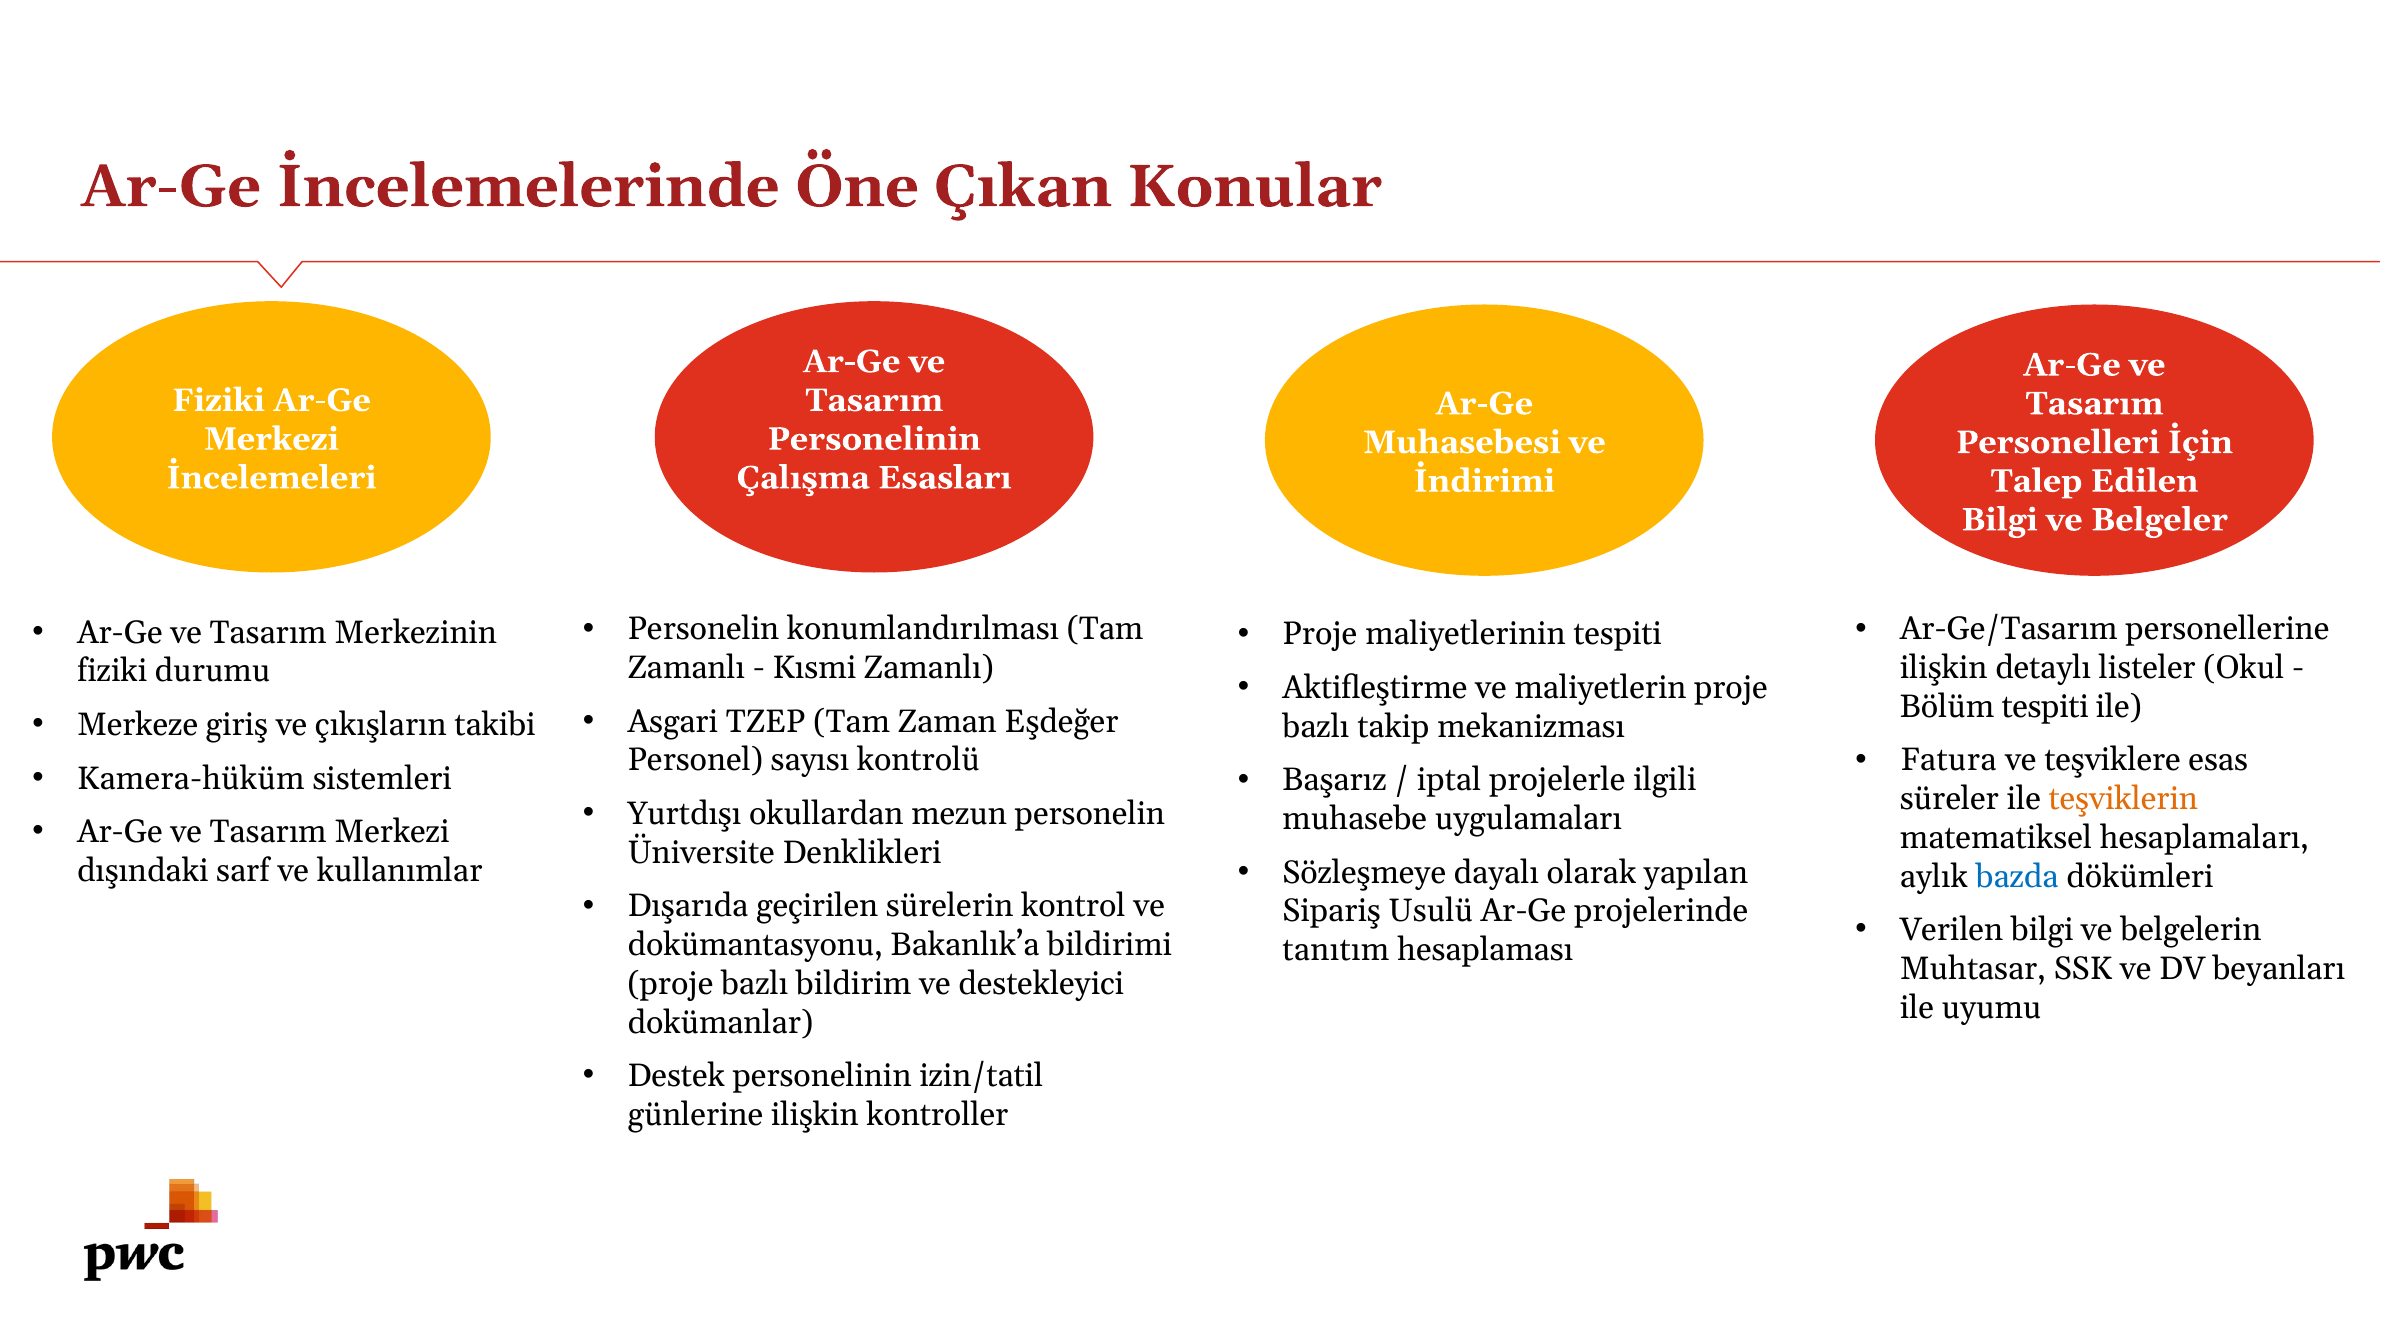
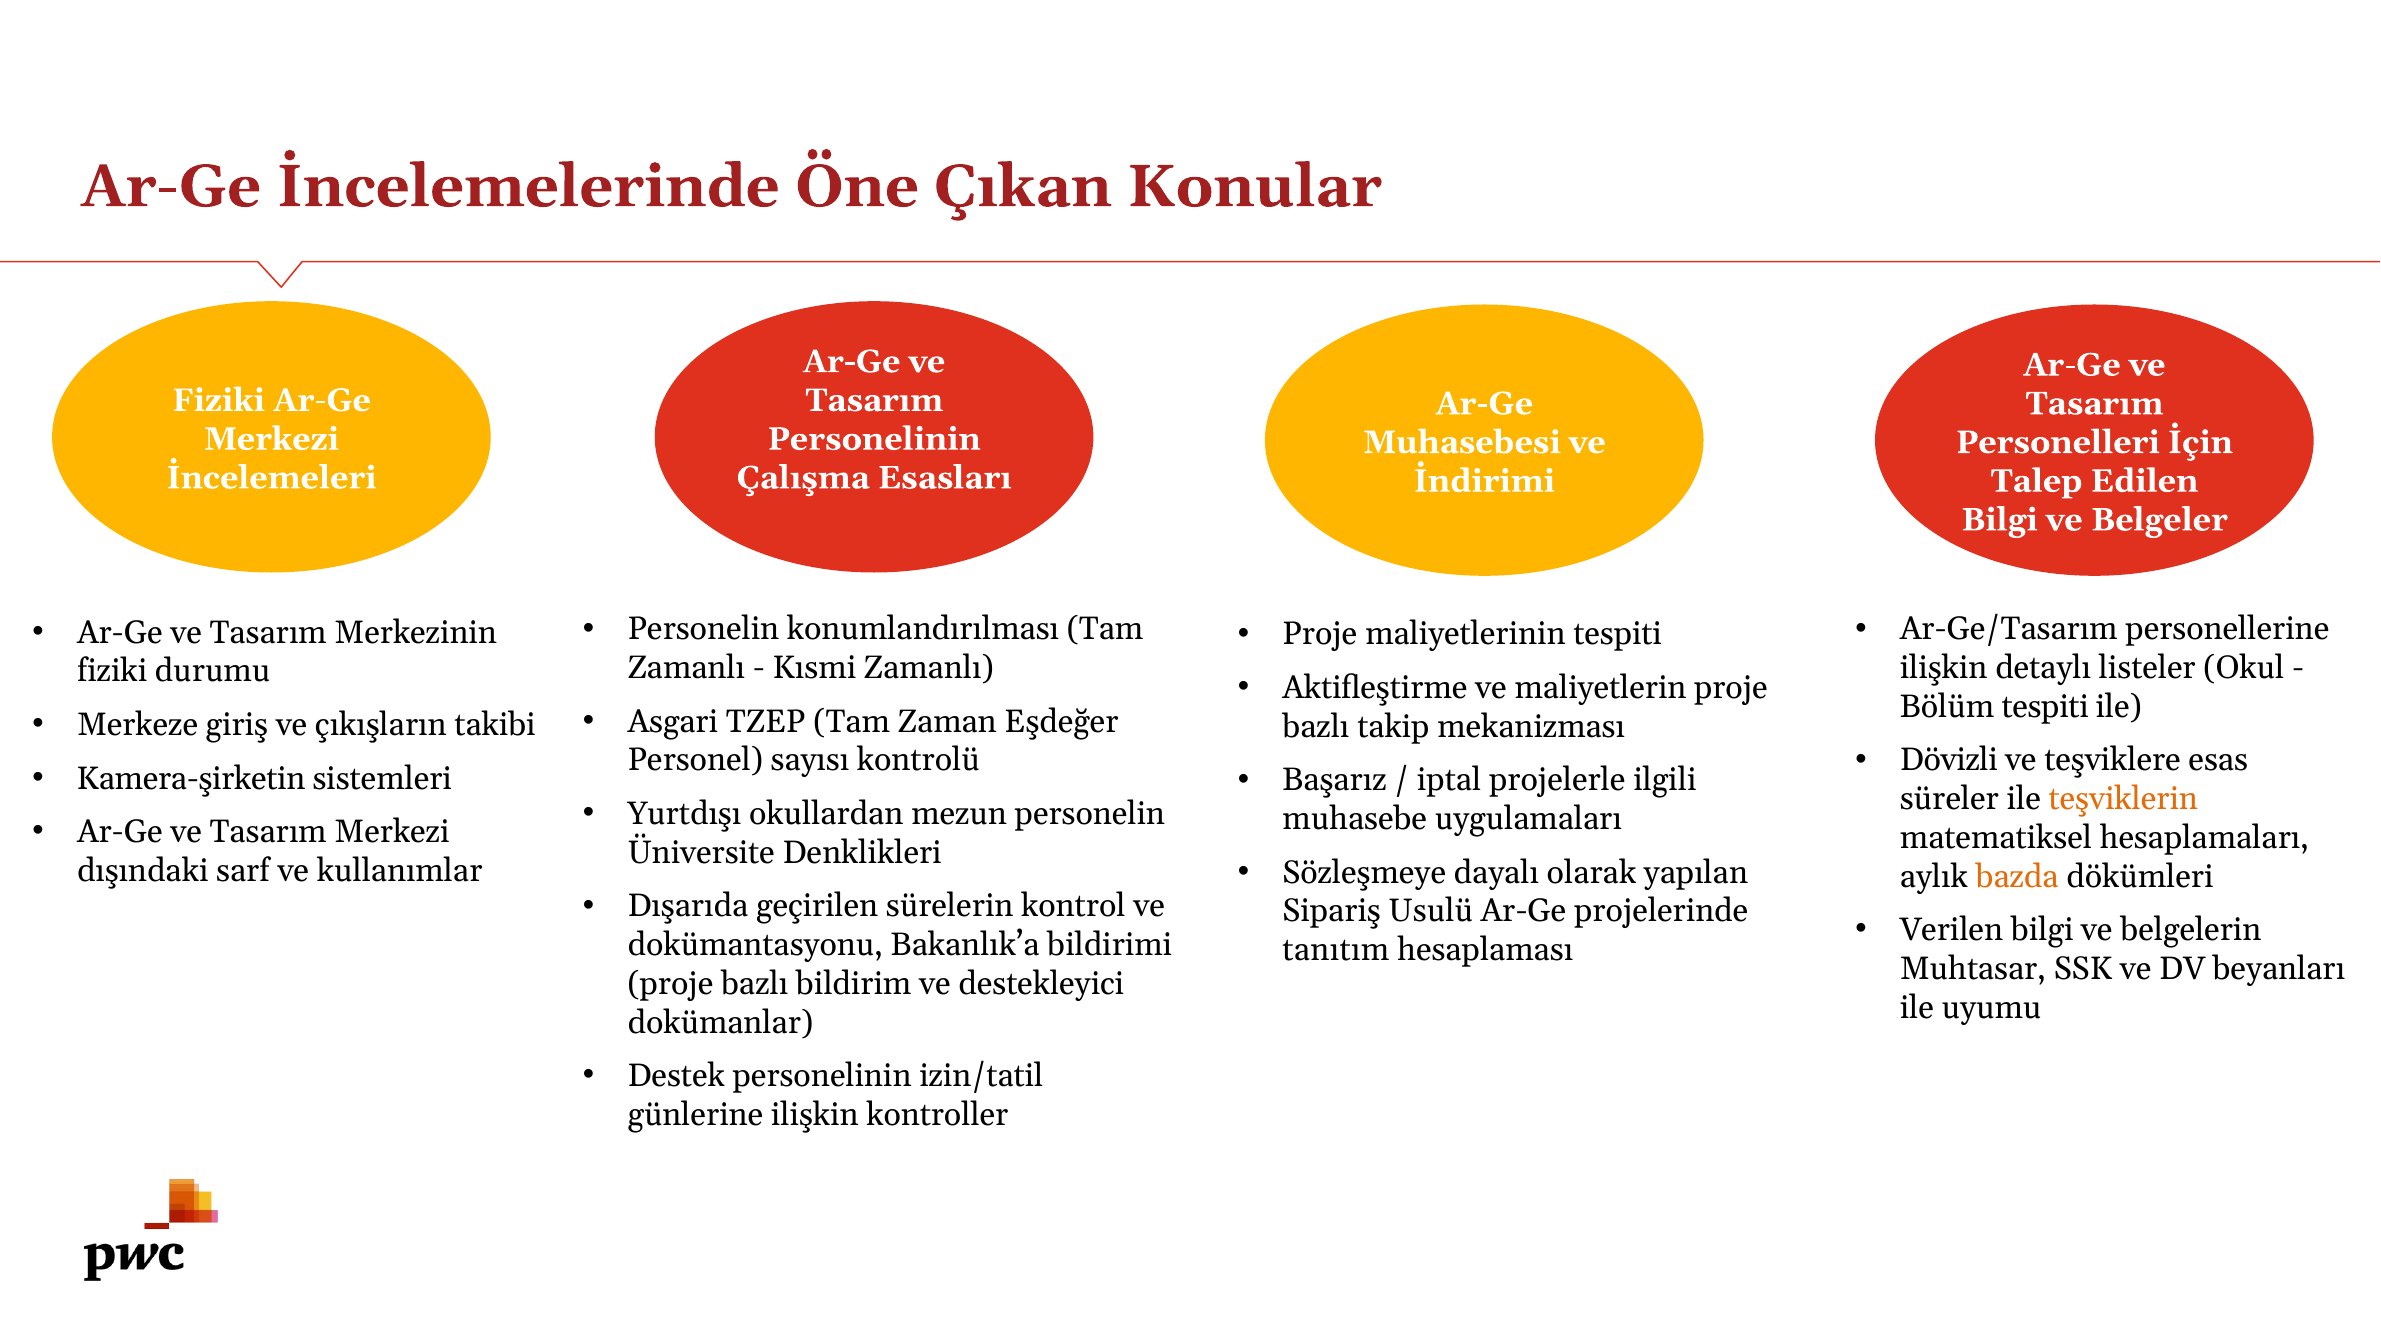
Fatura: Fatura -> Dövizli
Kamera-hüküm: Kamera-hüküm -> Kamera-şirketin
bazda colour: blue -> orange
